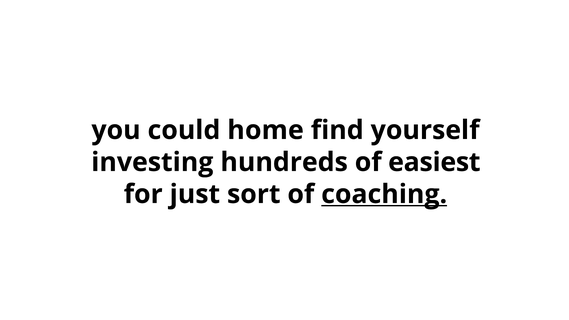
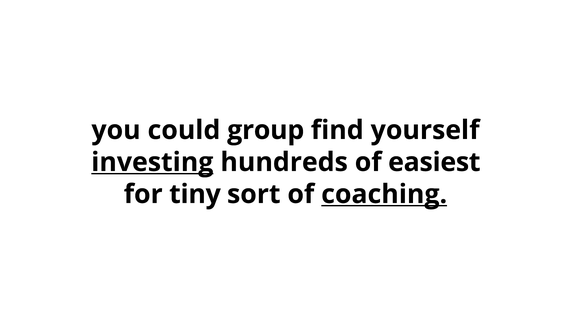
home: home -> group
investing underline: none -> present
just: just -> tiny
